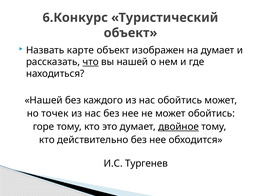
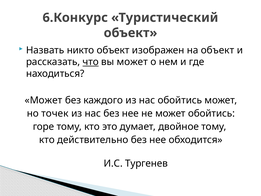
карте: карте -> никто
на думает: думает -> объект
вы нашей: нашей -> может
Нашей at (44, 100): Нашей -> Может
двойное underline: present -> none
